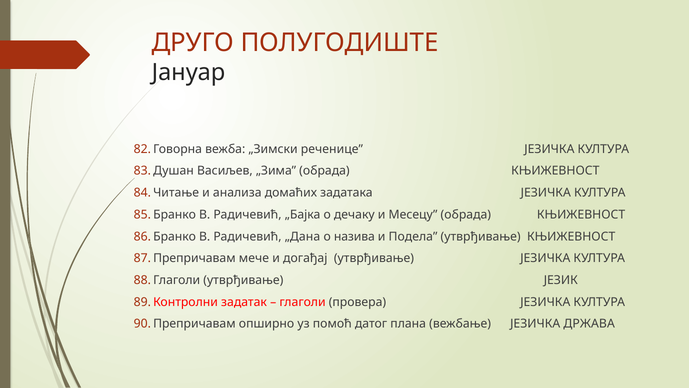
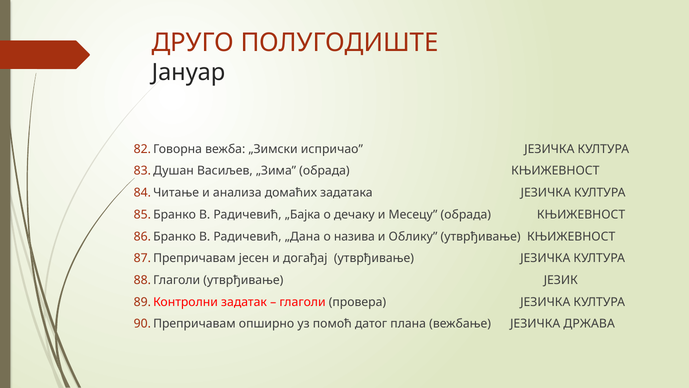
реченице: реченице -> испричао
Подела: Подела -> Облику
мече: мече -> јесен
